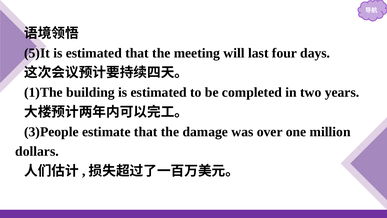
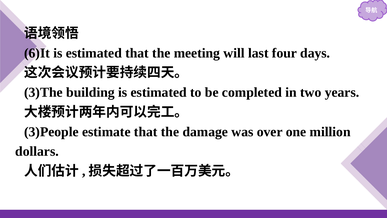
5)It: 5)It -> 6)It
1)The: 1)The -> 3)The
